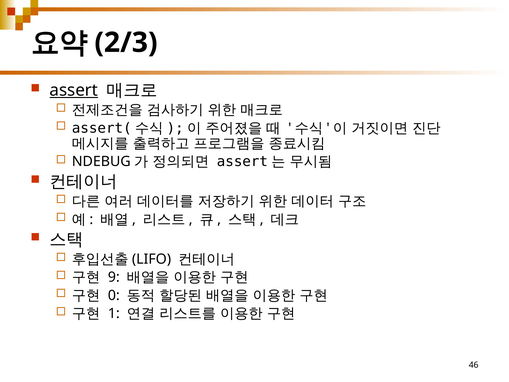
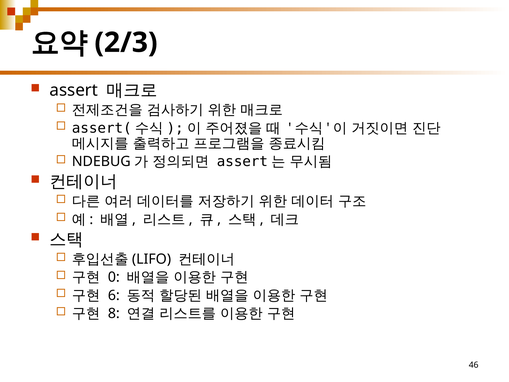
assert underline: present -> none
9: 9 -> 0
0: 0 -> 6
1: 1 -> 8
